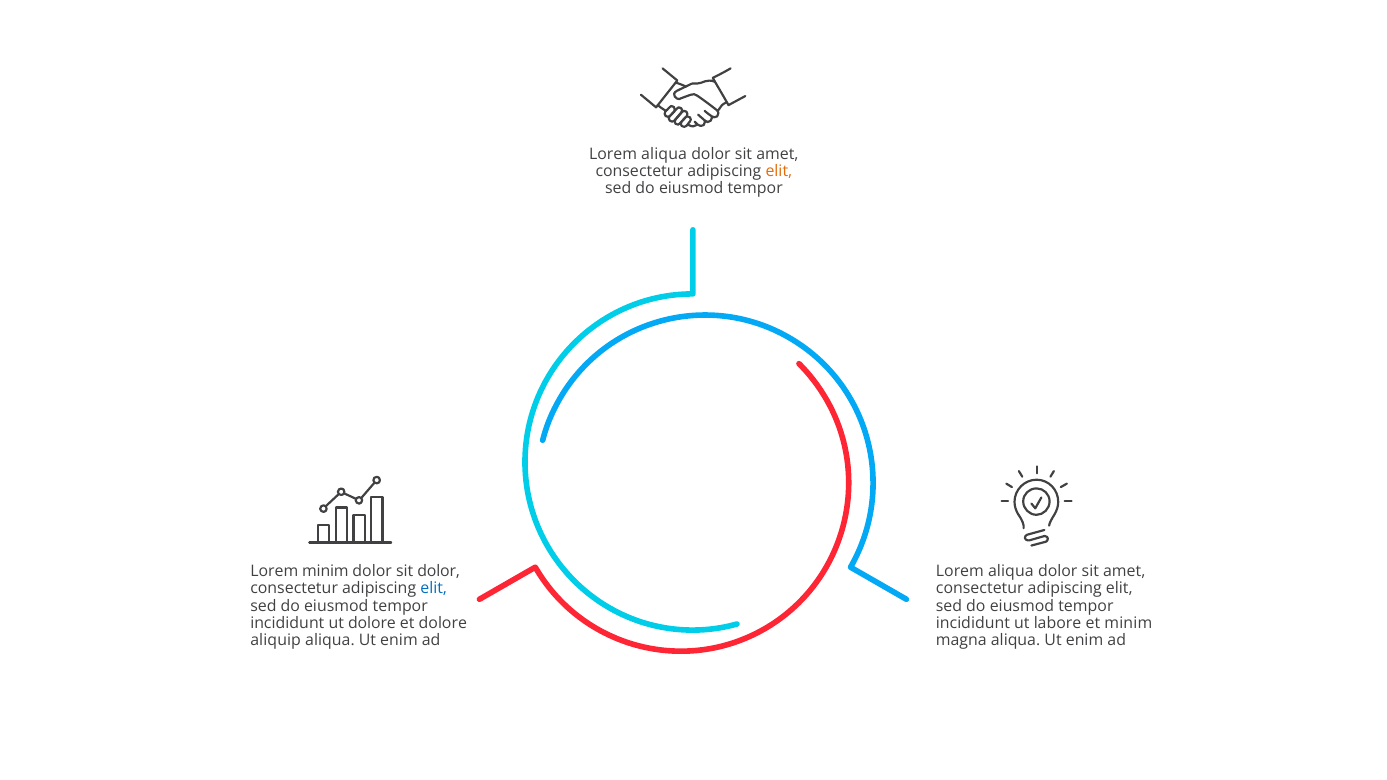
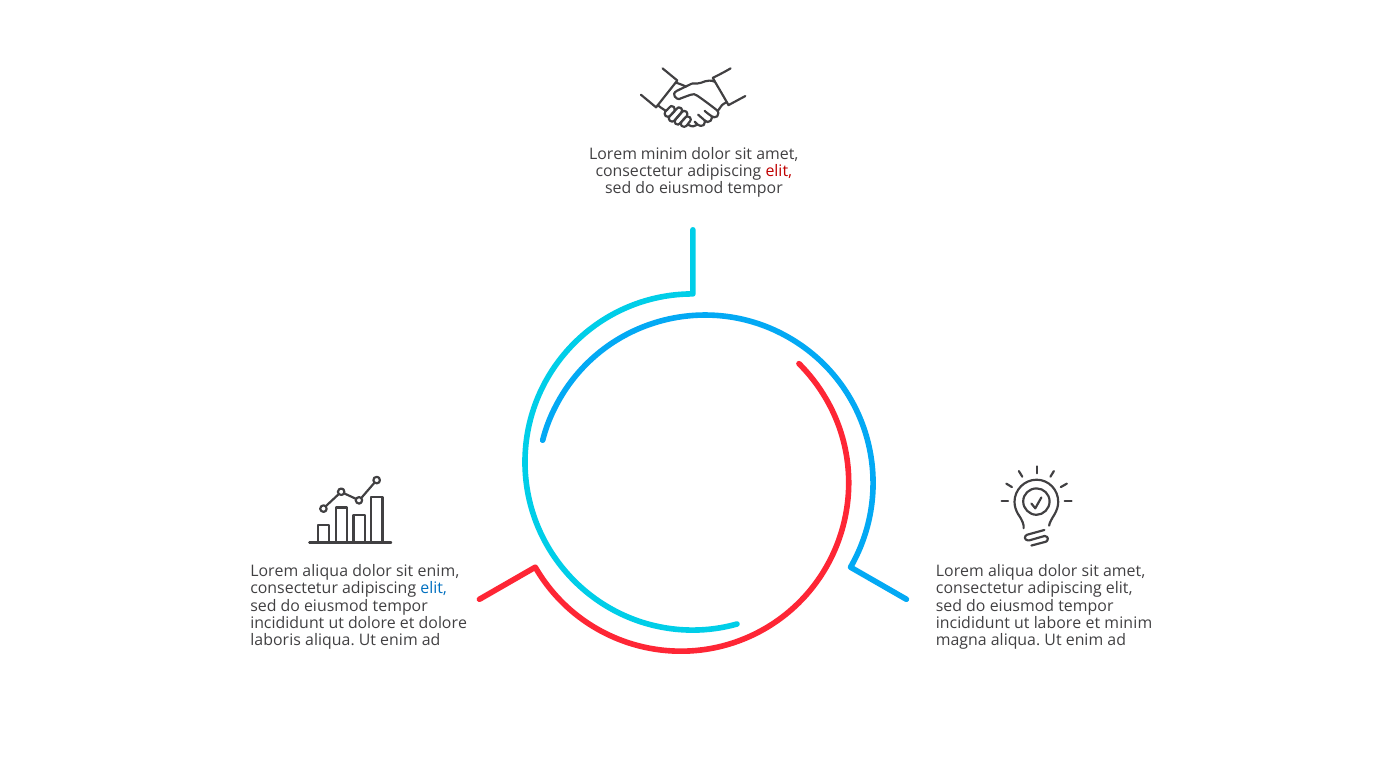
aliqua at (664, 154): aliqua -> minim
elit at (779, 171) colour: orange -> red
minim at (325, 572): minim -> aliqua
sit dolor: dolor -> enim
aliquip: aliquip -> laboris
